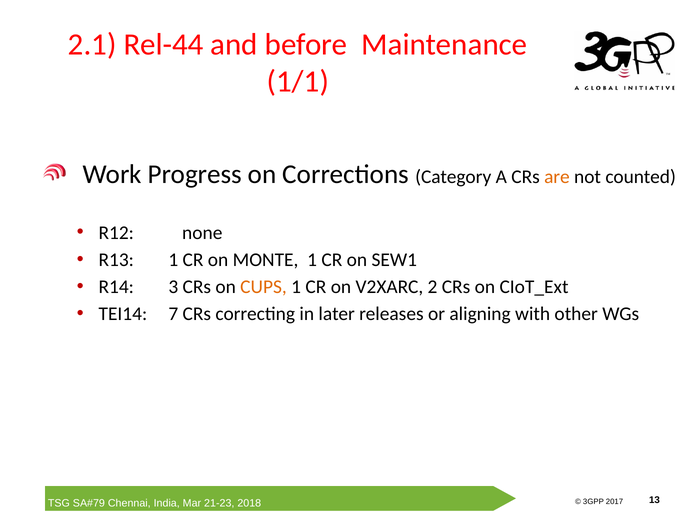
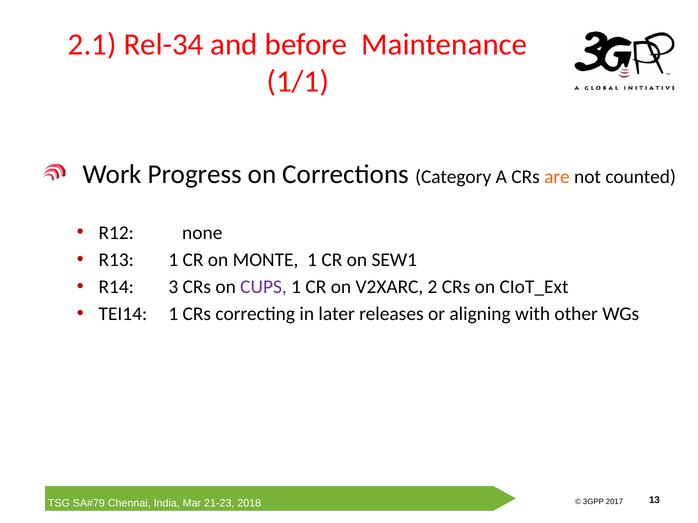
Rel-44: Rel-44 -> Rel-34
CUPS colour: orange -> purple
TEI14 7: 7 -> 1
